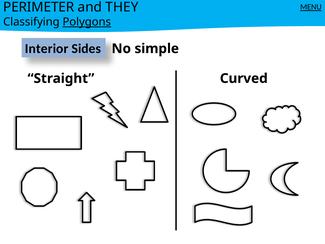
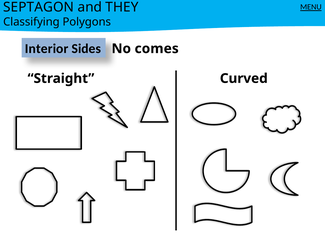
PERIMETER: PERIMETER -> SEPTAGON
Polygons underline: present -> none
simple: simple -> comes
